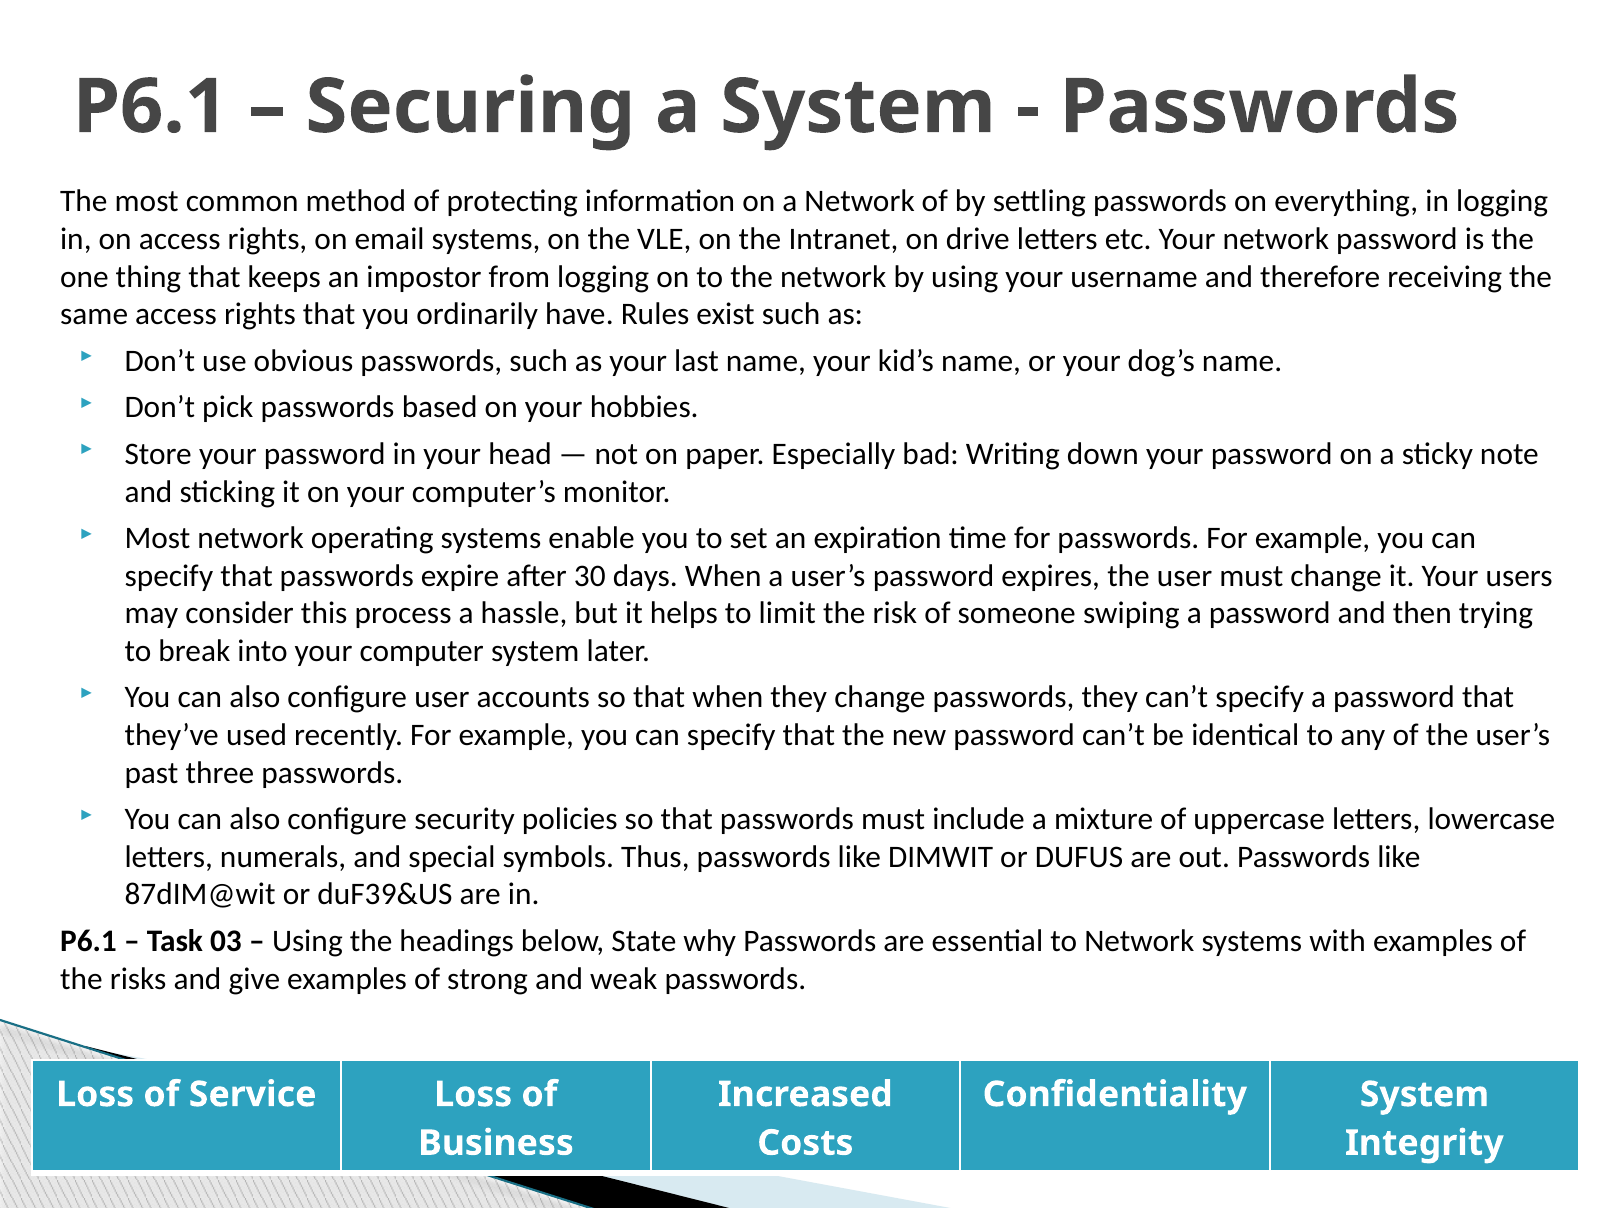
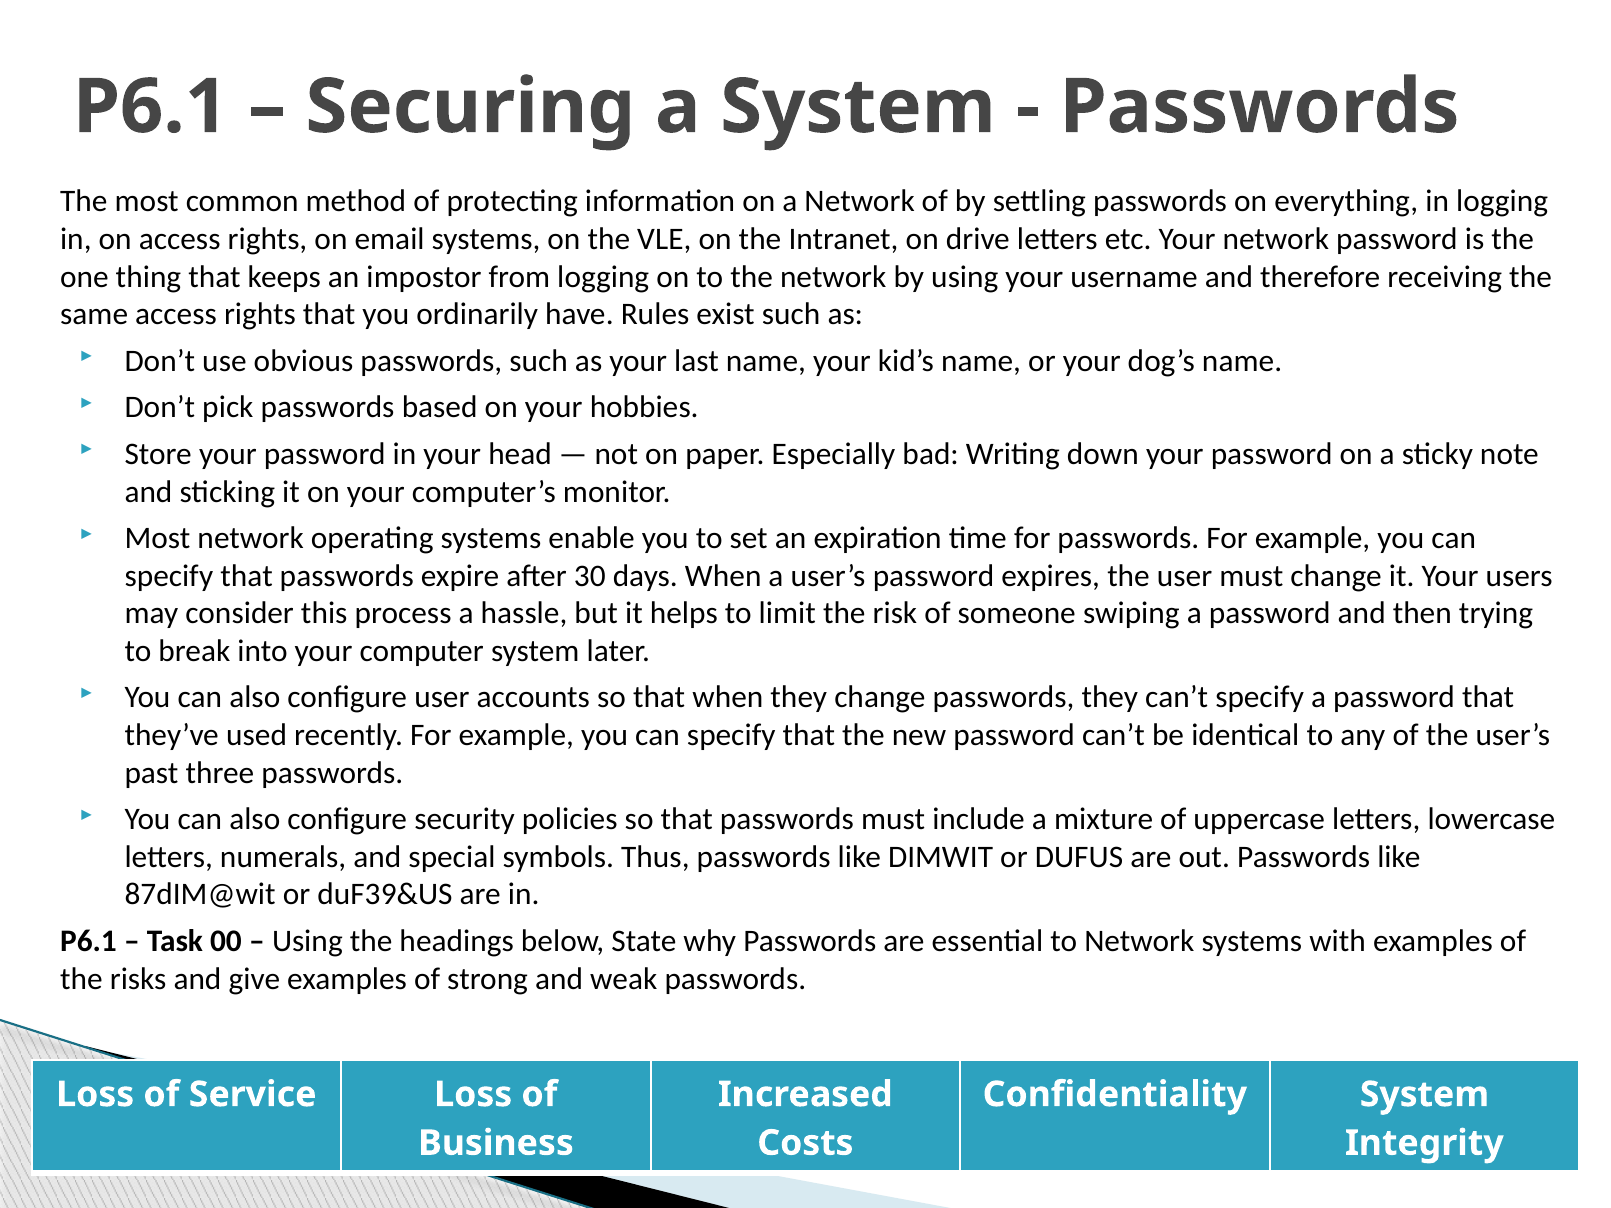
03: 03 -> 00
